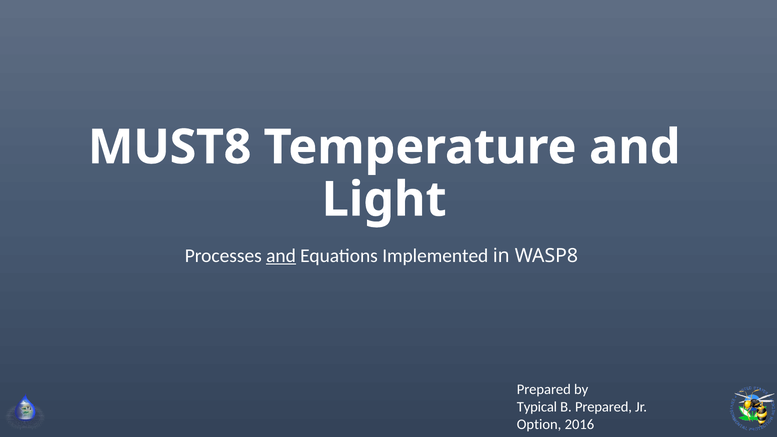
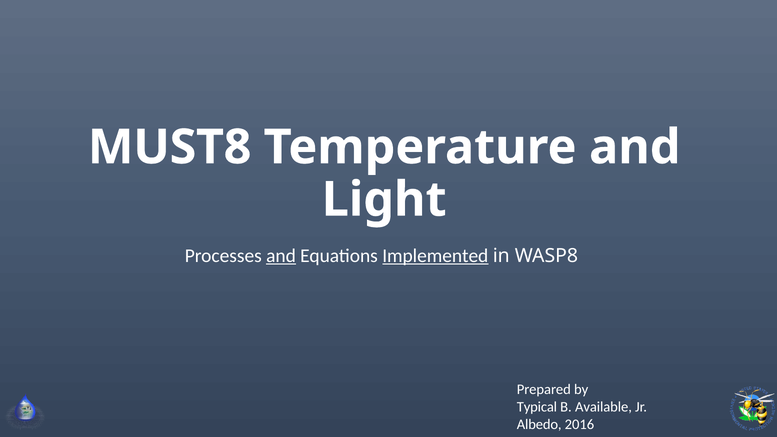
Implemented underline: none -> present
B Prepared: Prepared -> Available
Option: Option -> Albedo
